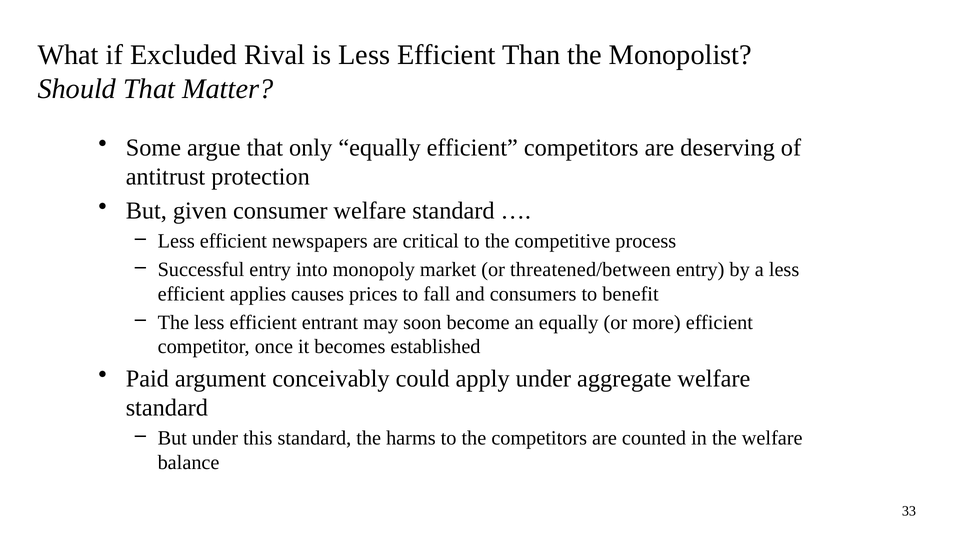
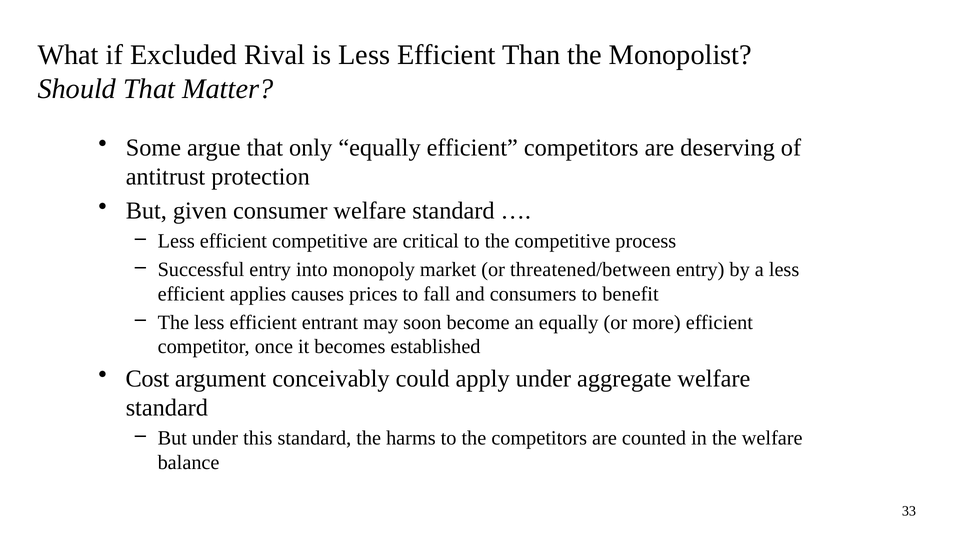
efficient newspapers: newspapers -> competitive
Paid: Paid -> Cost
